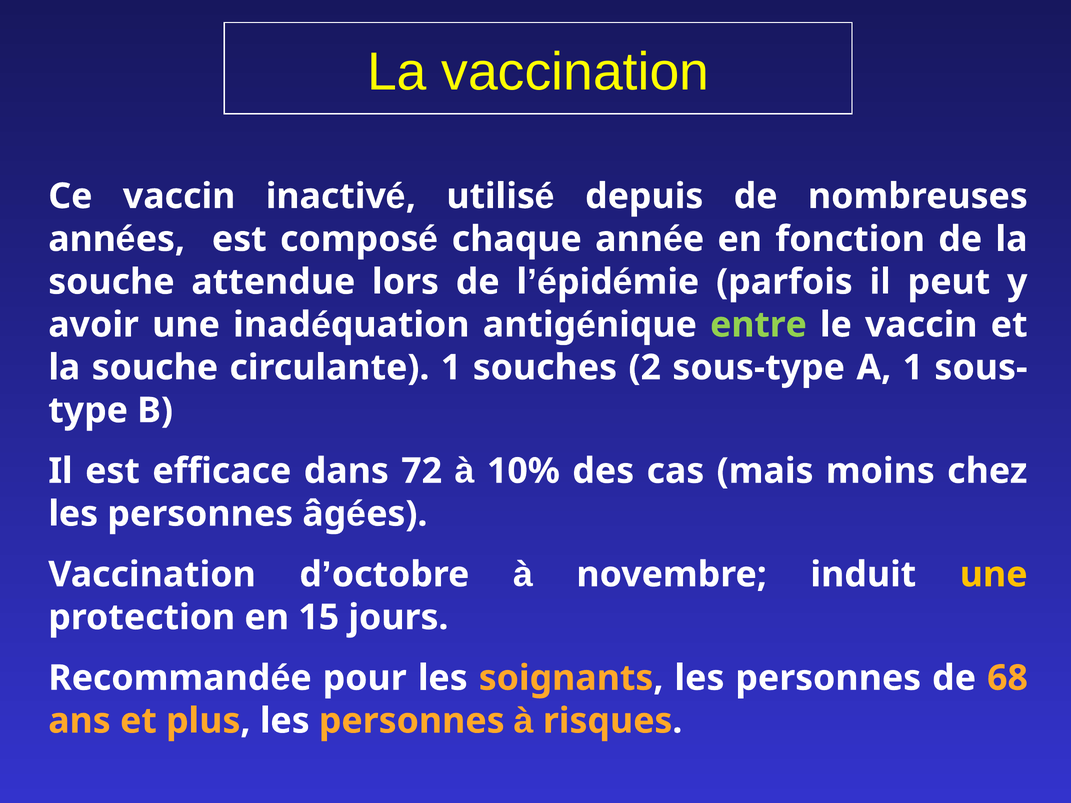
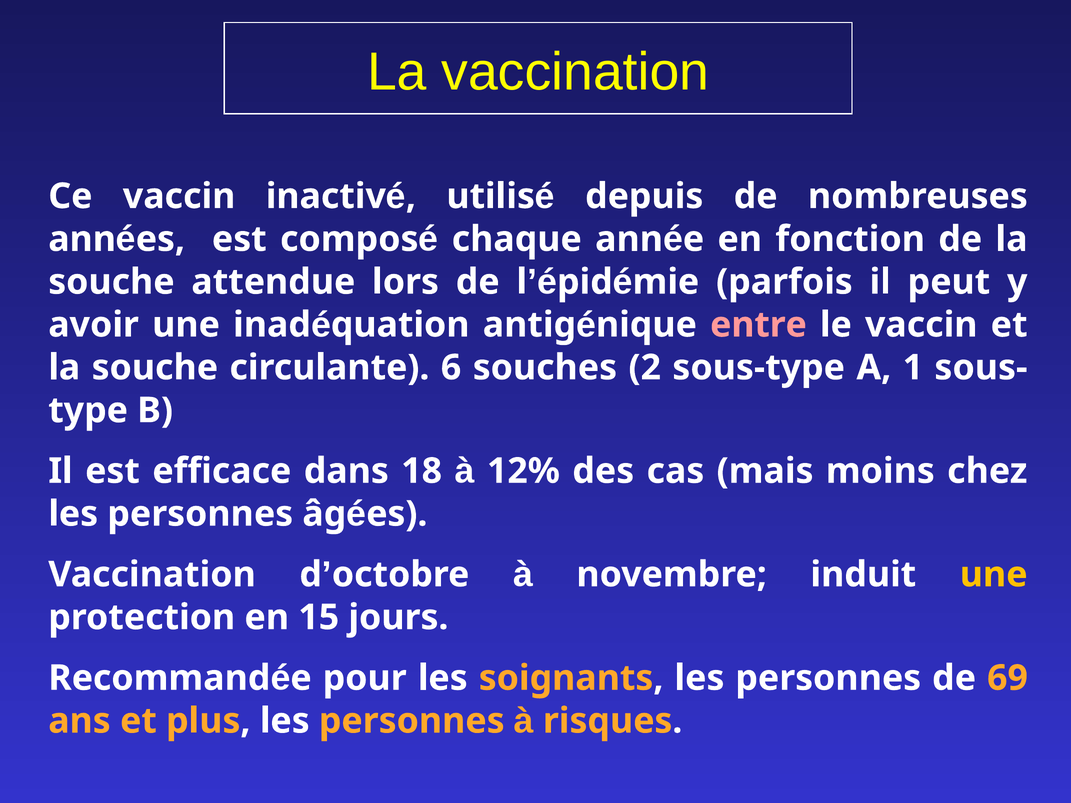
entre colour: light green -> pink
circulante 1: 1 -> 6
72: 72 -> 18
10%: 10% -> 12%
68: 68 -> 69
